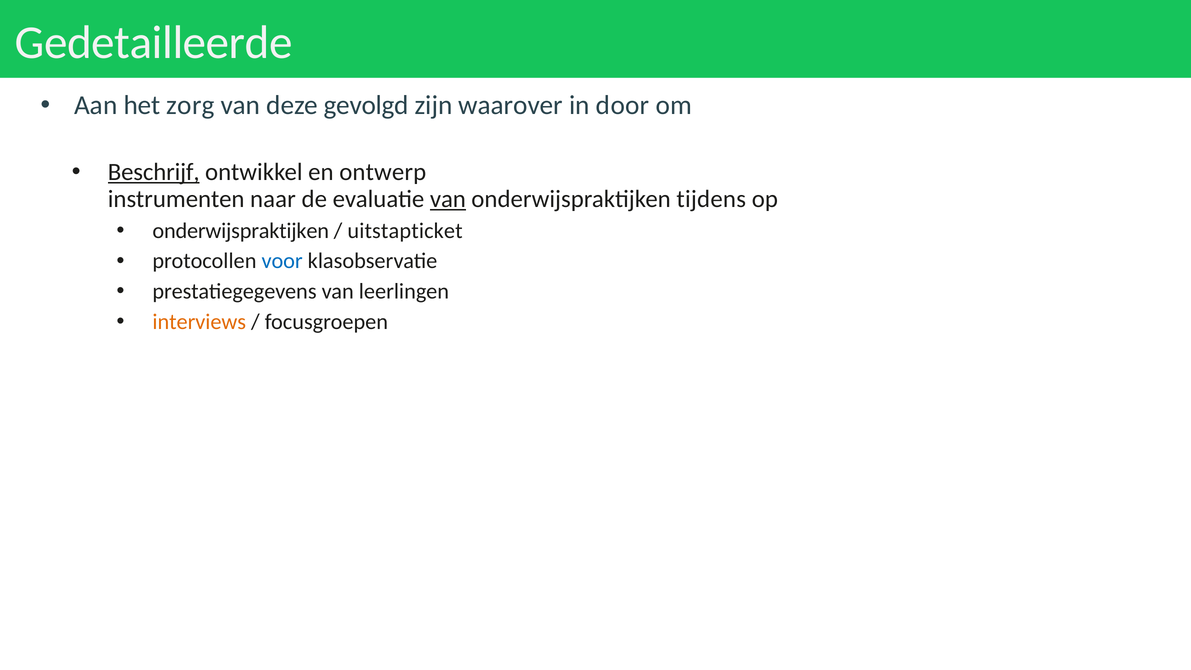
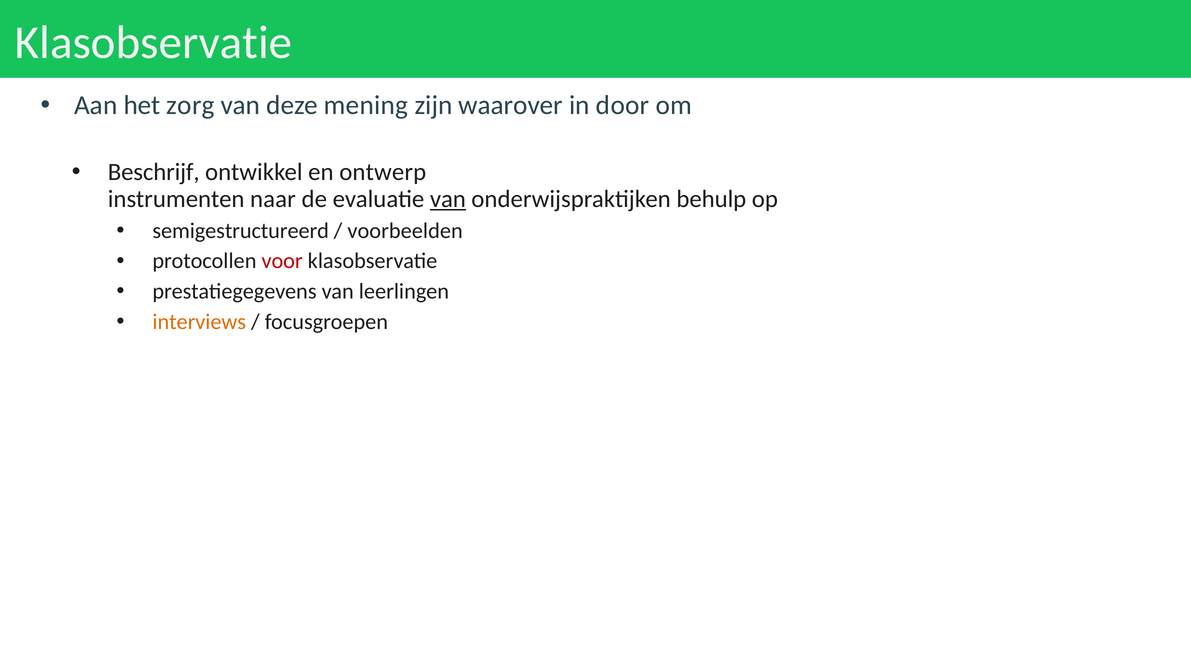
Gedetailleerde at (154, 43): Gedetailleerde -> Klasobservatie
gevolgd: gevolgd -> mening
Beschrijf underline: present -> none
tijdens: tijdens -> behulp
onderwijspraktijken at (241, 231): onderwijspraktijken -> semigestructureerd
uitstapticket: uitstapticket -> voorbeelden
voor colour: blue -> red
